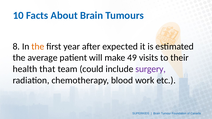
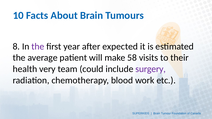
the at (38, 47) colour: orange -> purple
49: 49 -> 58
that: that -> very
